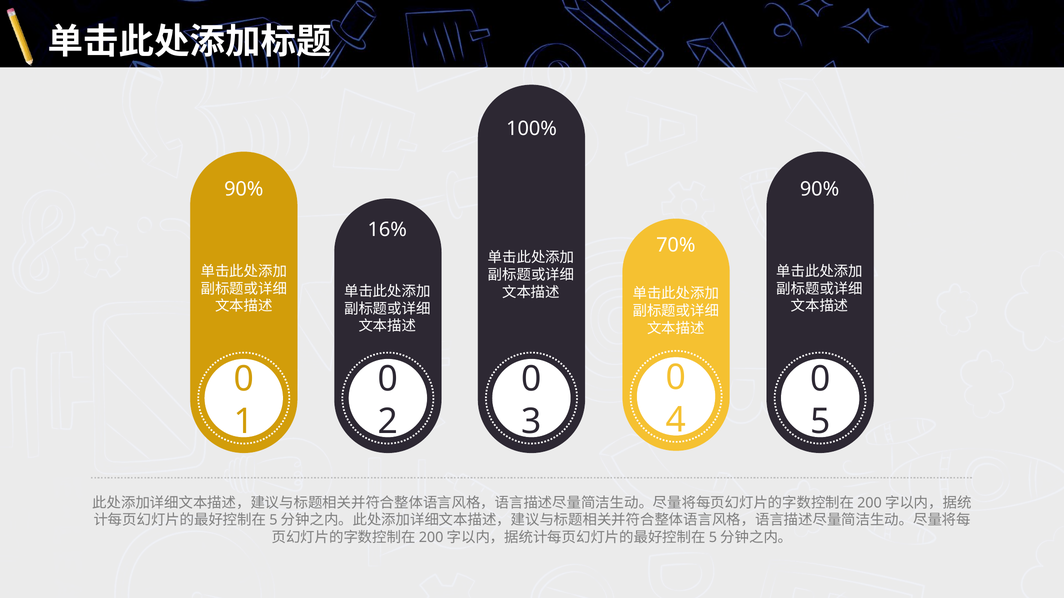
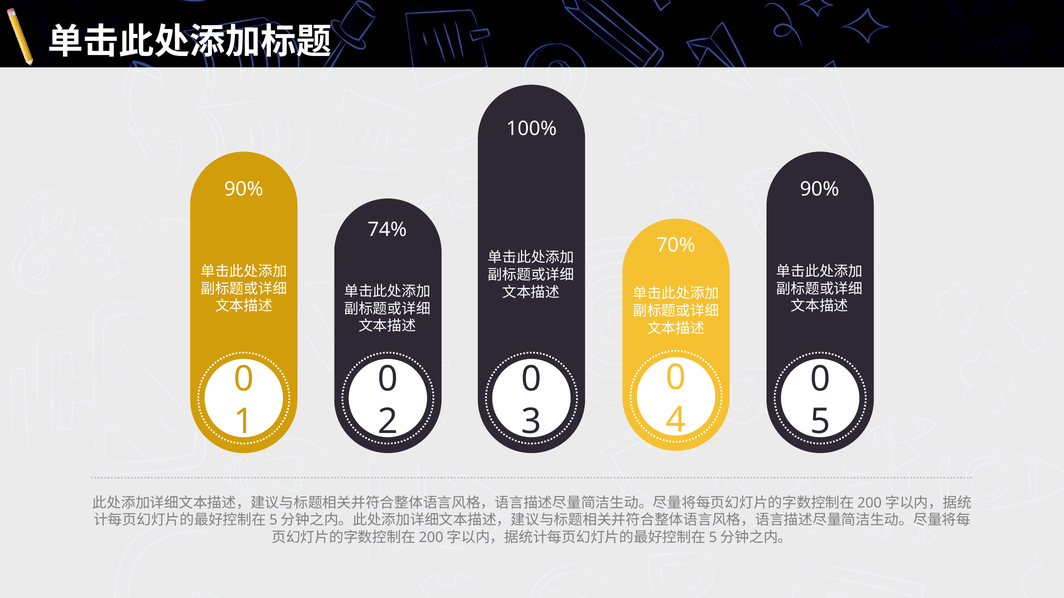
16%: 16% -> 74%
